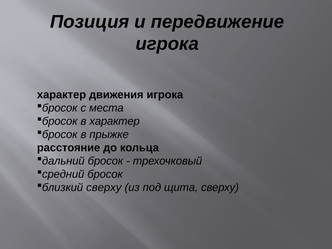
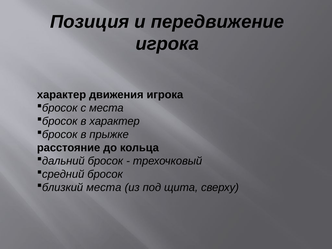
сверху at (104, 188): сверху -> места
